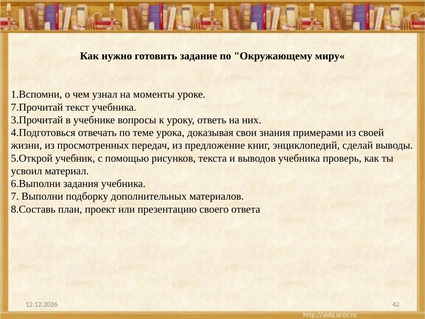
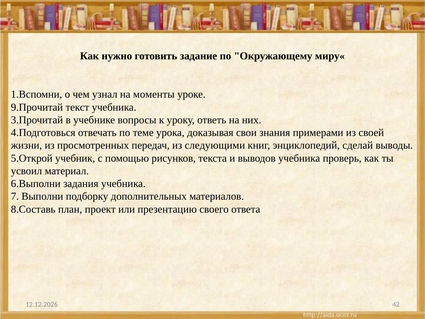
7.Прочитай: 7.Прочитай -> 9.Прочитай
предложение: предложение -> следующими
